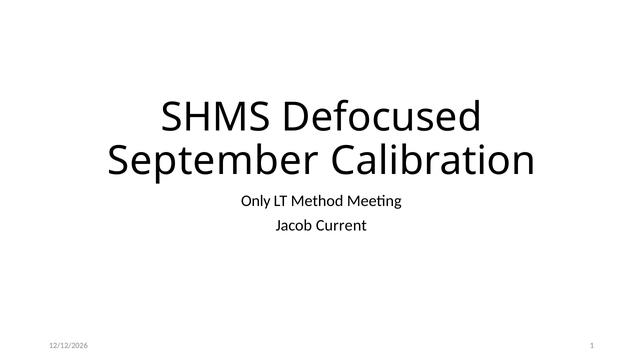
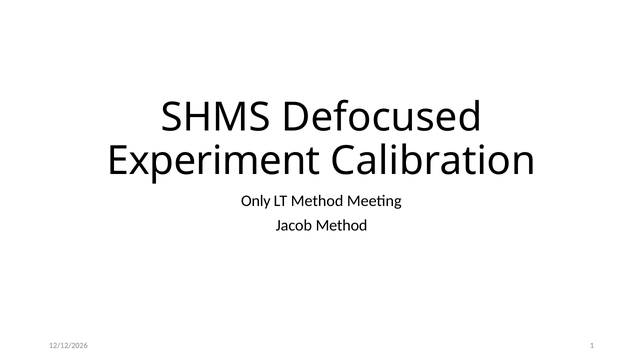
September: September -> Experiment
Jacob Current: Current -> Method
